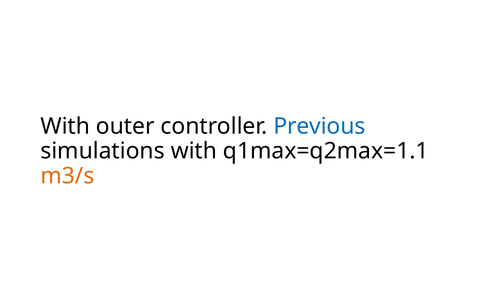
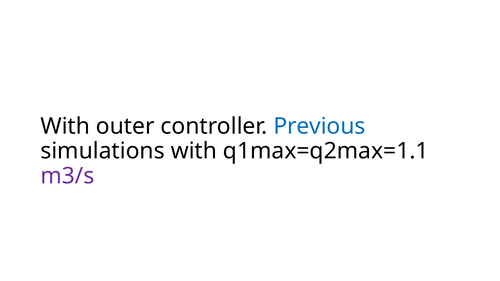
m3/s colour: orange -> purple
